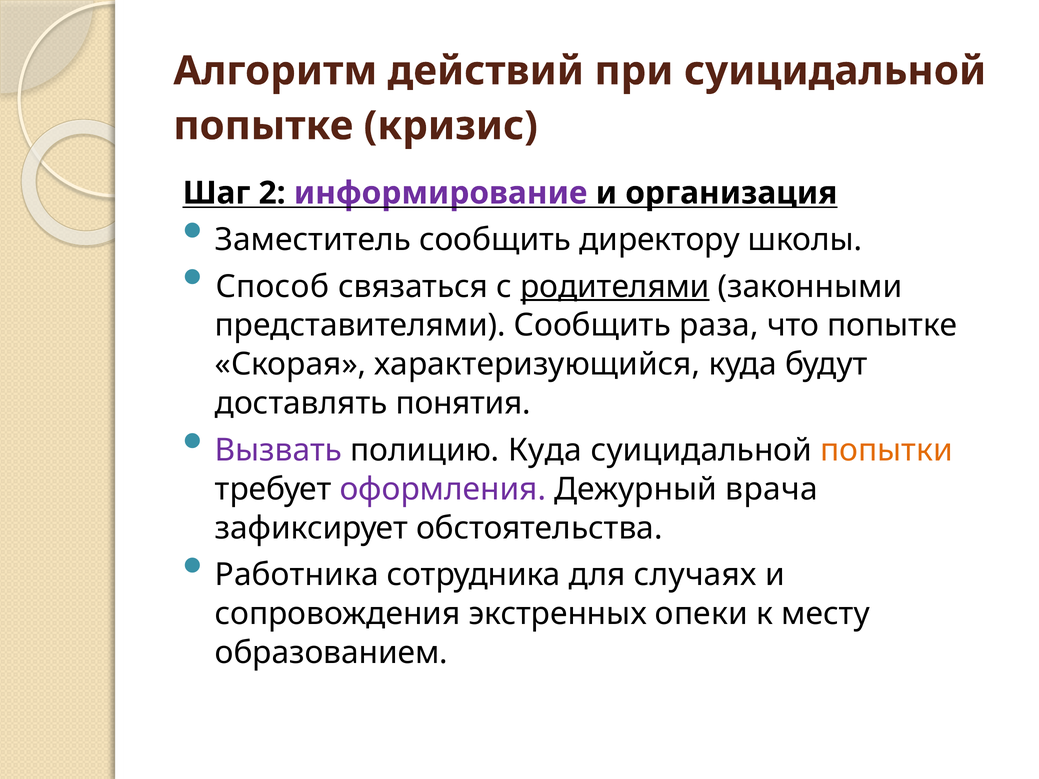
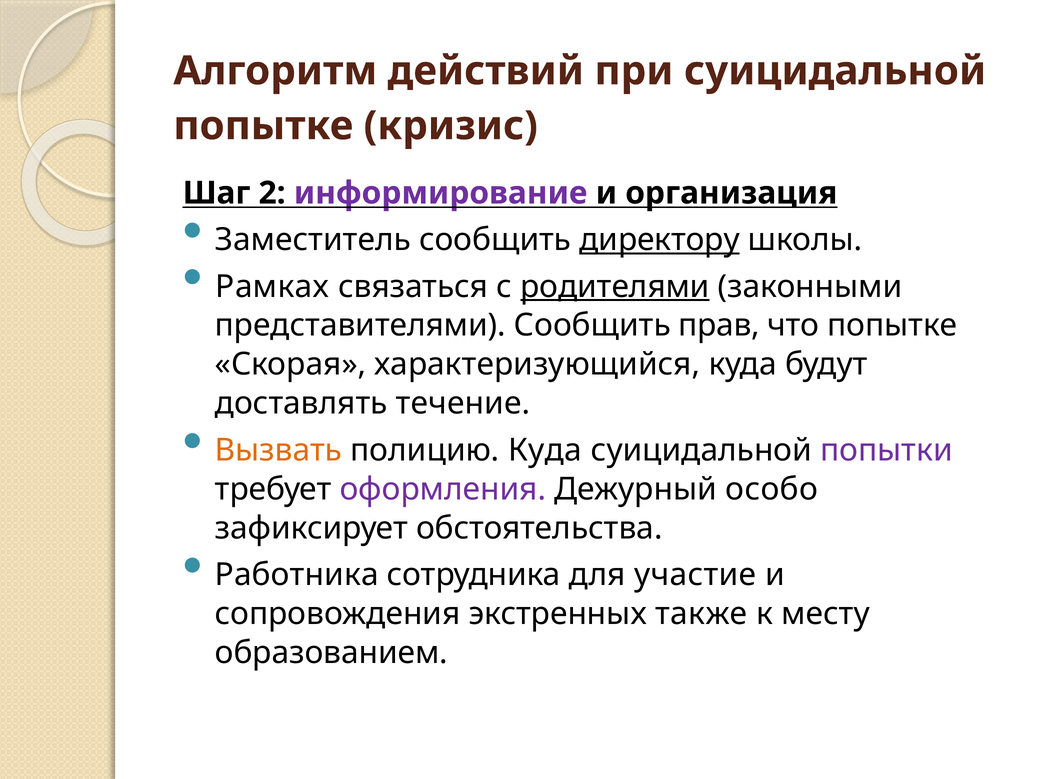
директору underline: none -> present
Способ: Способ -> Рамках
раза: раза -> прав
понятия: понятия -> течение
Вызвать colour: purple -> orange
попытки colour: orange -> purple
врача: врача -> особо
случаях: случаях -> участие
опеки: опеки -> также
